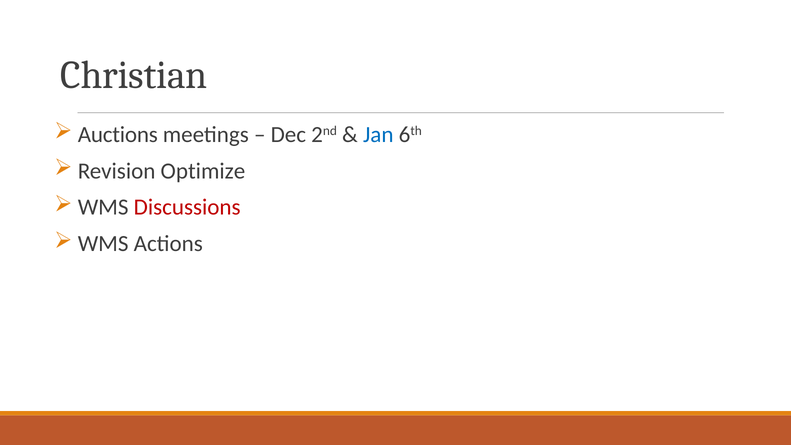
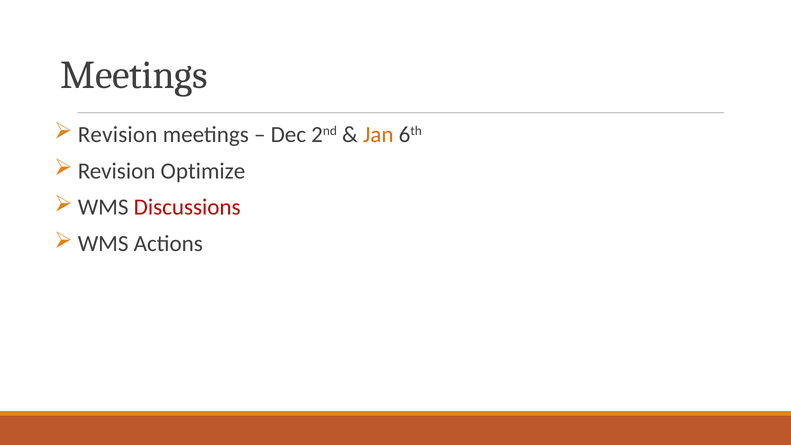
Christian at (134, 75): Christian -> Meetings
Auctions at (118, 135): Auctions -> Revision
Jan colour: blue -> orange
